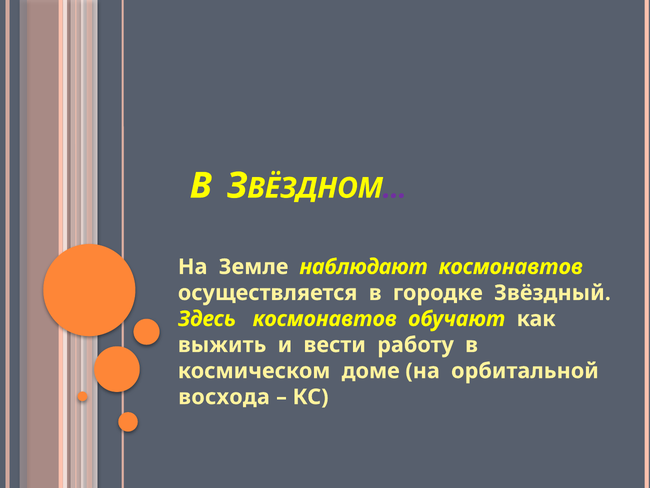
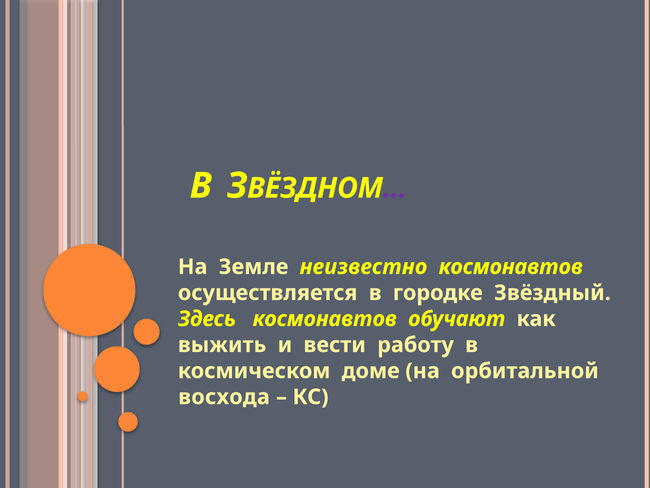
наблюдают: наблюдают -> неизвестно
